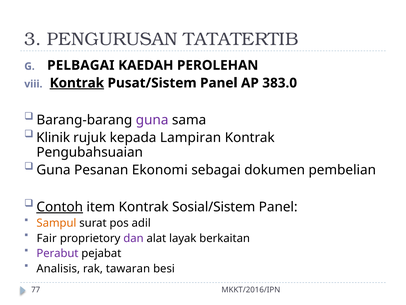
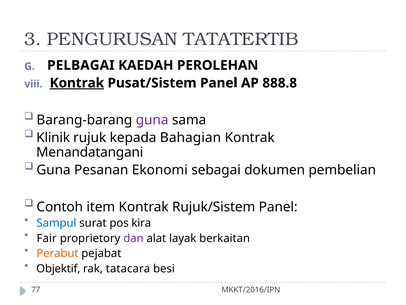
383.0: 383.0 -> 888.8
Lampiran: Lampiran -> Bahagian
Pengubahsuaian: Pengubahsuaian -> Menandatangani
Contoh underline: present -> none
Sosial/Sistem: Sosial/Sistem -> Rujuk/Sistem
Sampul colour: orange -> blue
adil: adil -> kira
Perabut colour: purple -> orange
Analisis: Analisis -> Objektif
tawaran: tawaran -> tatacara
